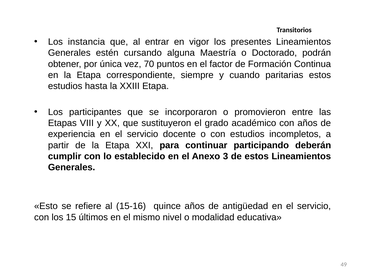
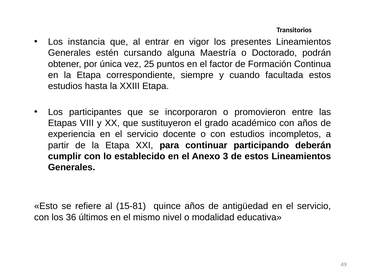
70: 70 -> 25
paritarias: paritarias -> facultada
15-16: 15-16 -> 15-81
15: 15 -> 36
